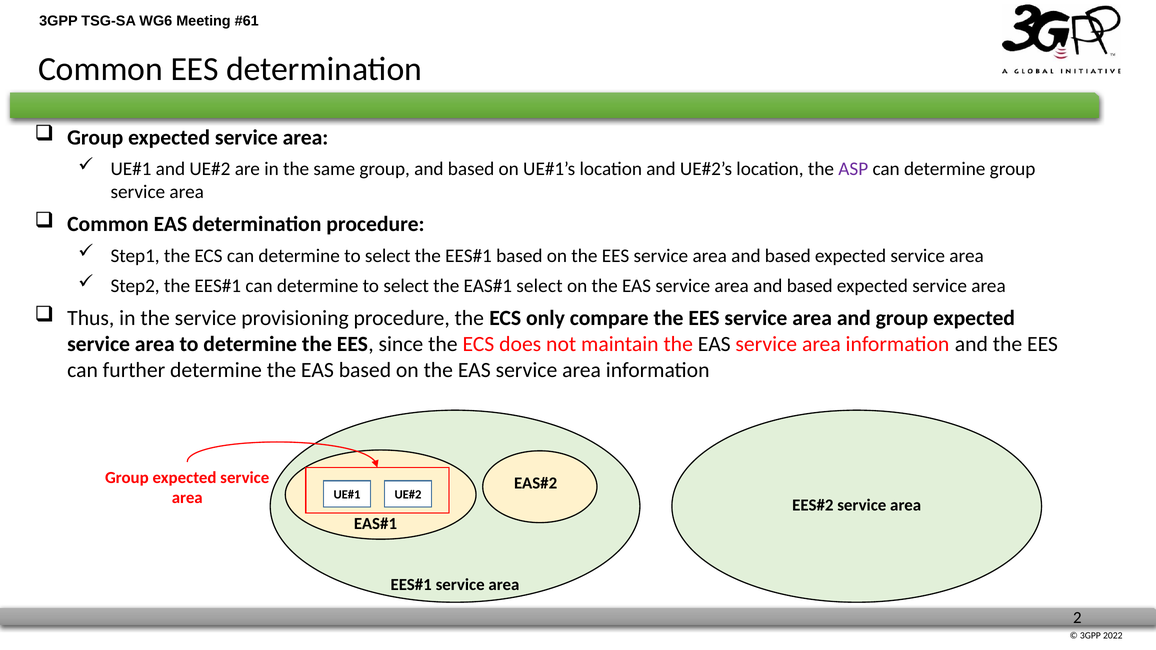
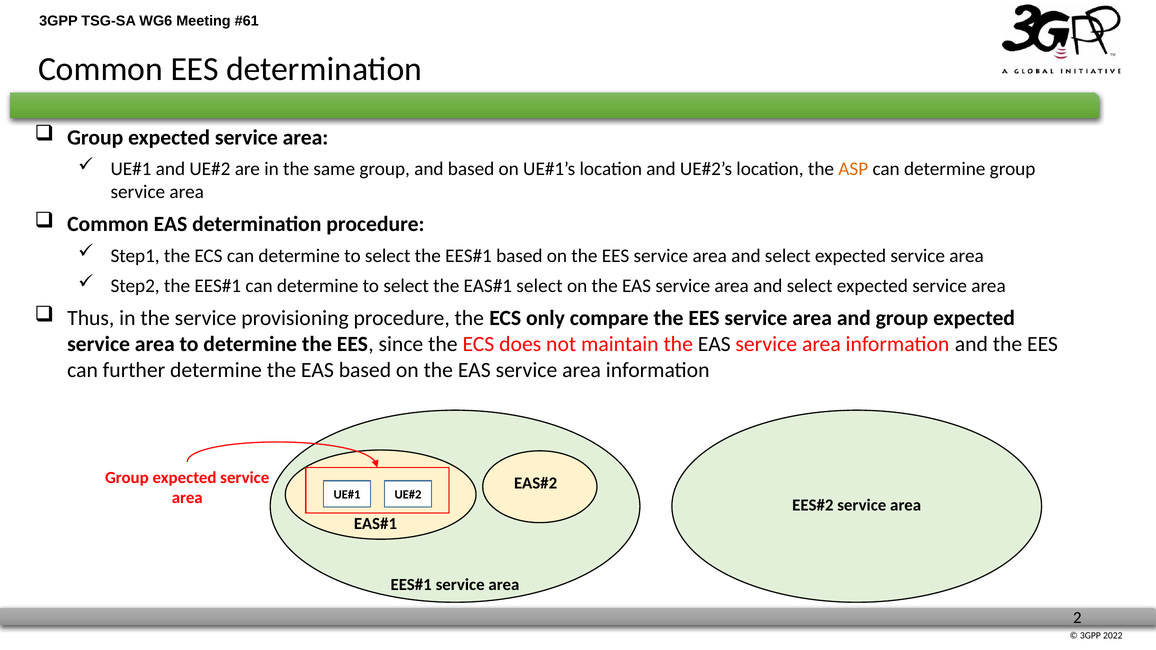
ASP colour: purple -> orange
based at (788, 256): based -> select
based at (810, 286): based -> select
